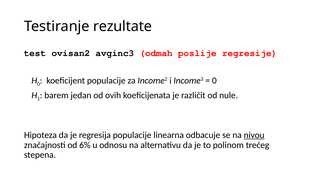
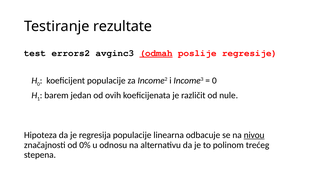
ovisan2: ovisan2 -> errors2
odmah underline: none -> present
6%: 6% -> 0%
